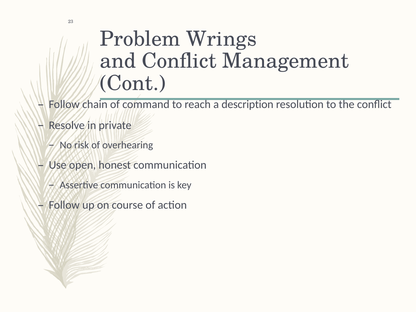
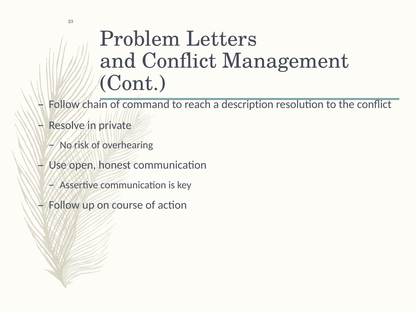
Wrings: Wrings -> Letters
